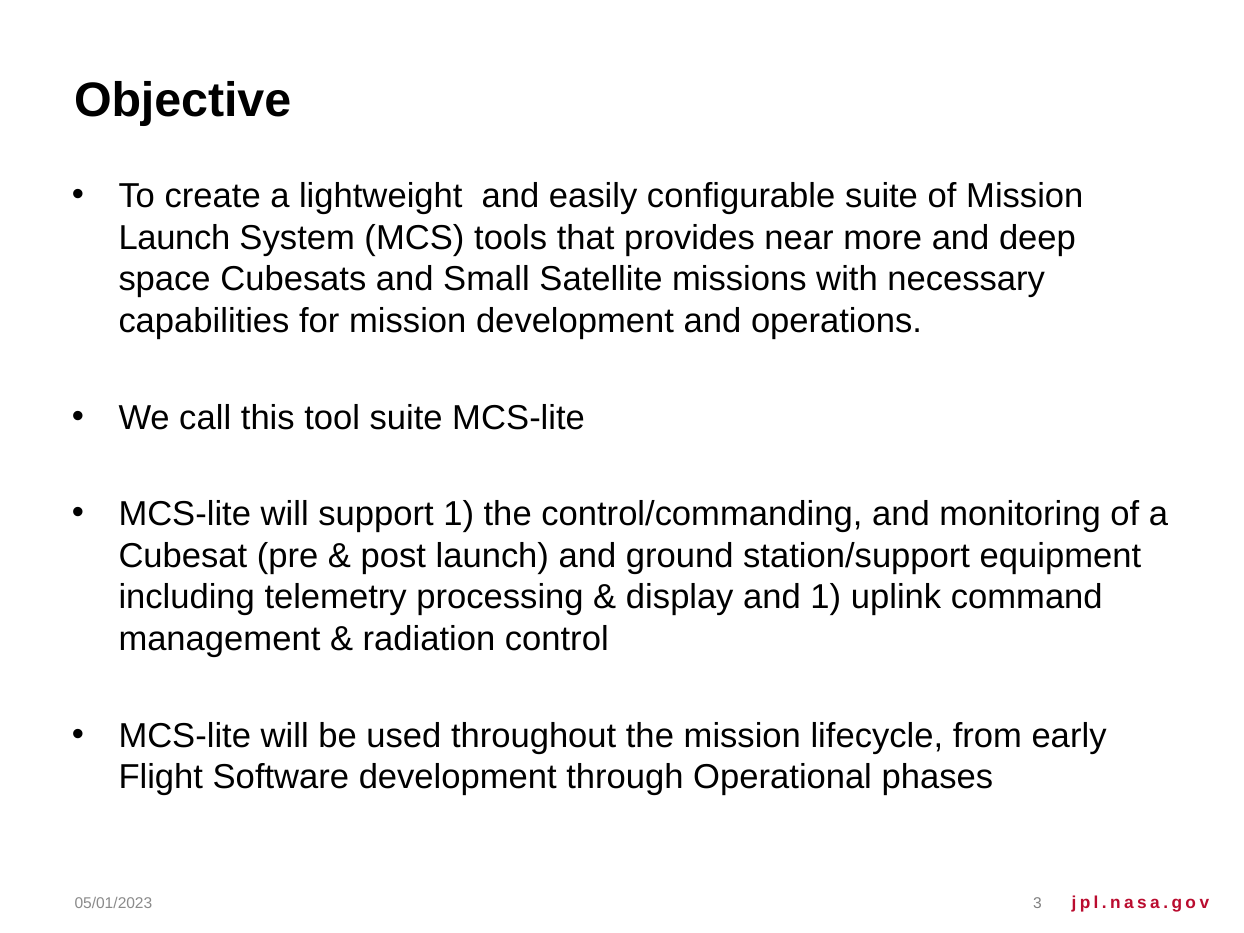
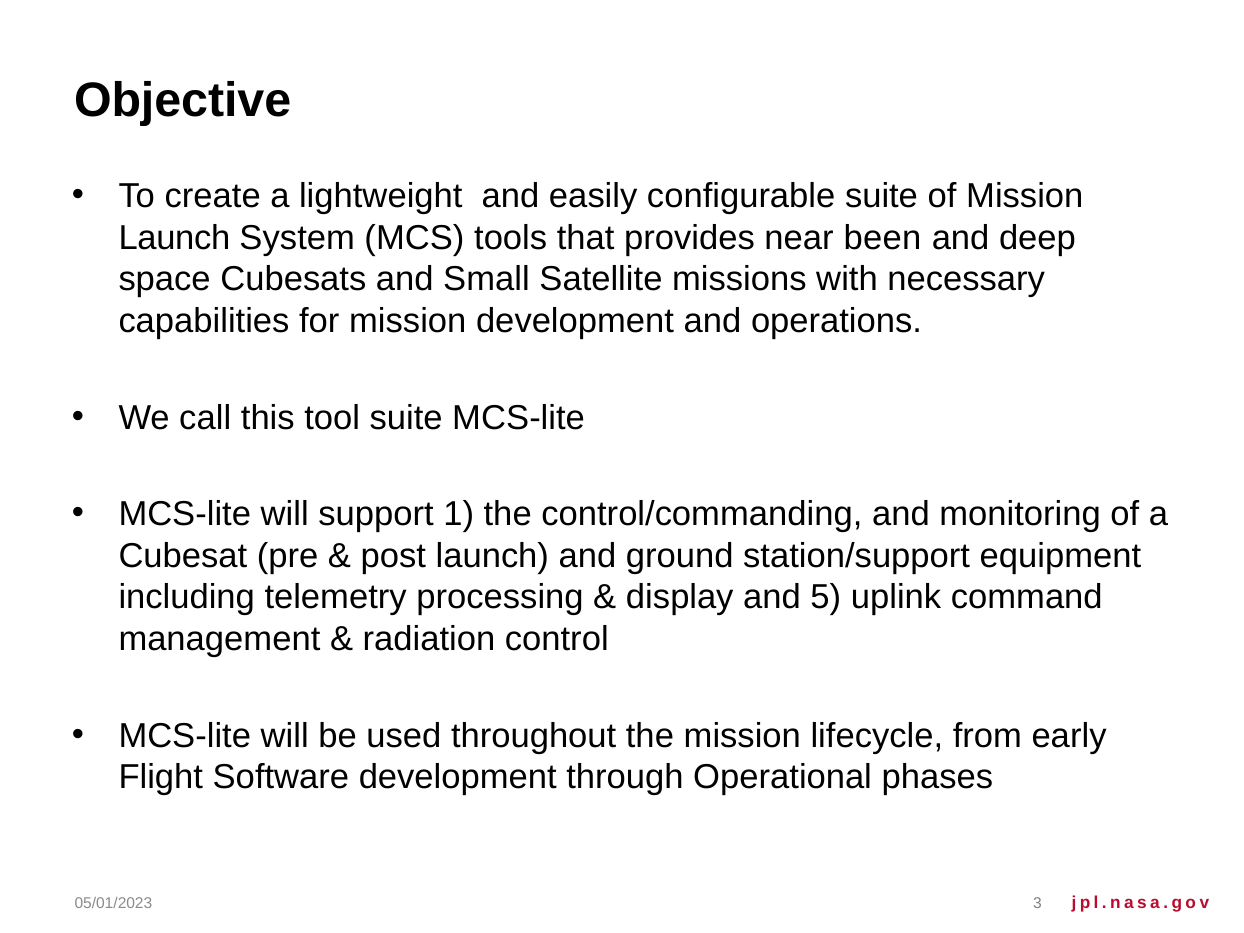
more: more -> been
and 1: 1 -> 5
